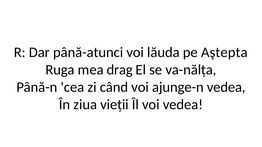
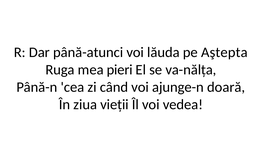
drag: drag -> pieri
ajunge-n vedea: vedea -> doară
